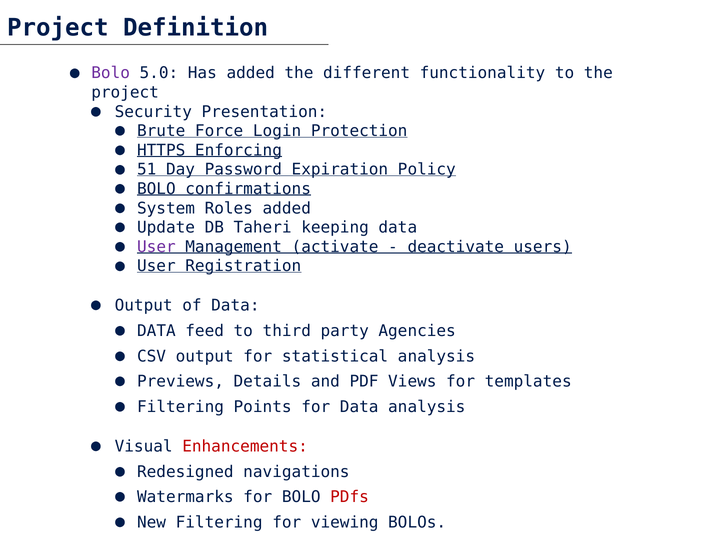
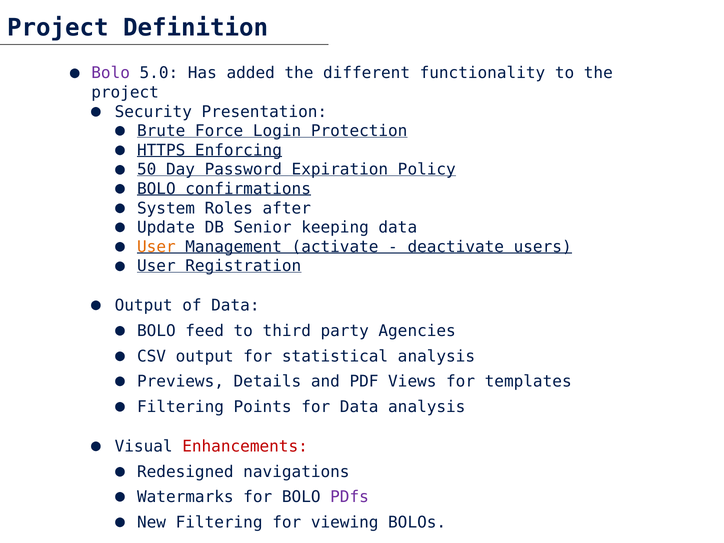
51: 51 -> 50
Roles added: added -> after
Taheri: Taheri -> Senior
User at (156, 247) colour: purple -> orange
DATA at (156, 331): DATA -> BOLO
PDfs colour: red -> purple
